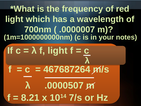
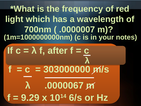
f light: light -> after
467687264: 467687264 -> 303000000
.0000507: .0000507 -> .0000067
8.21: 8.21 -> 9.29
7/s: 7/s -> 6/s
